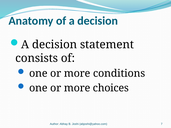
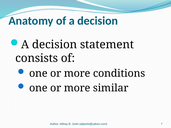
choices: choices -> similar
